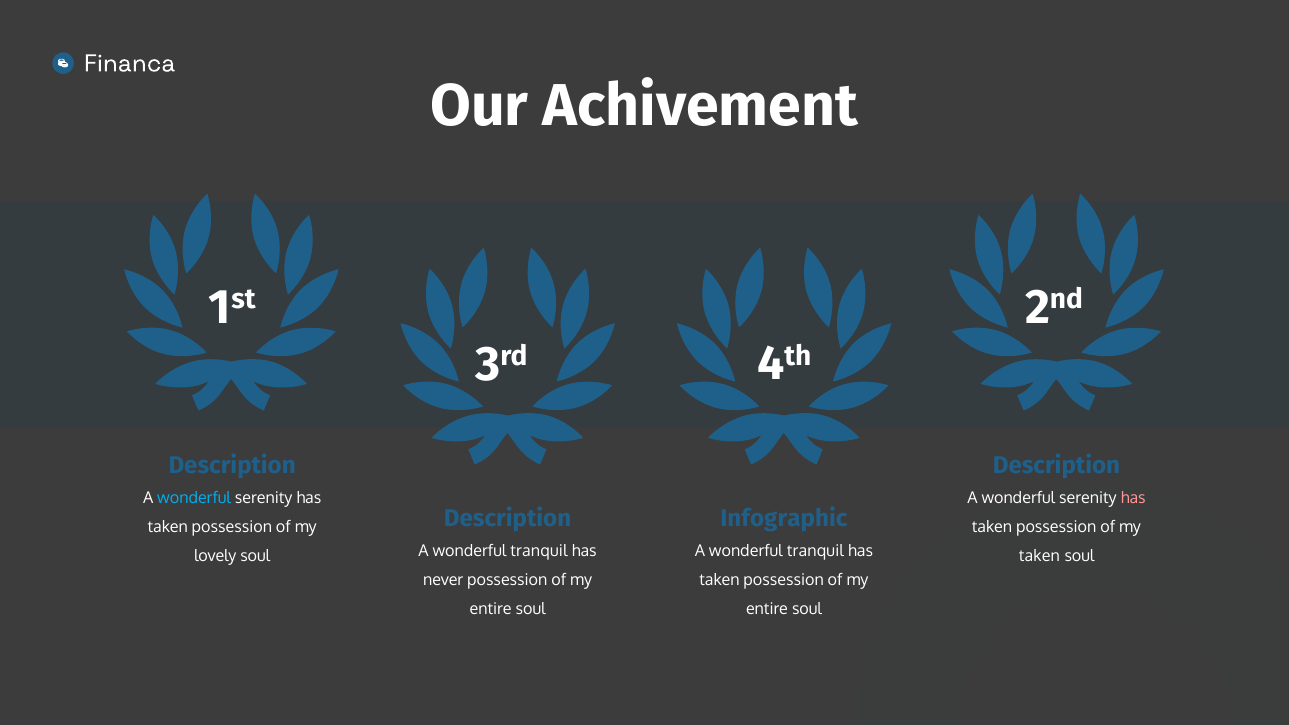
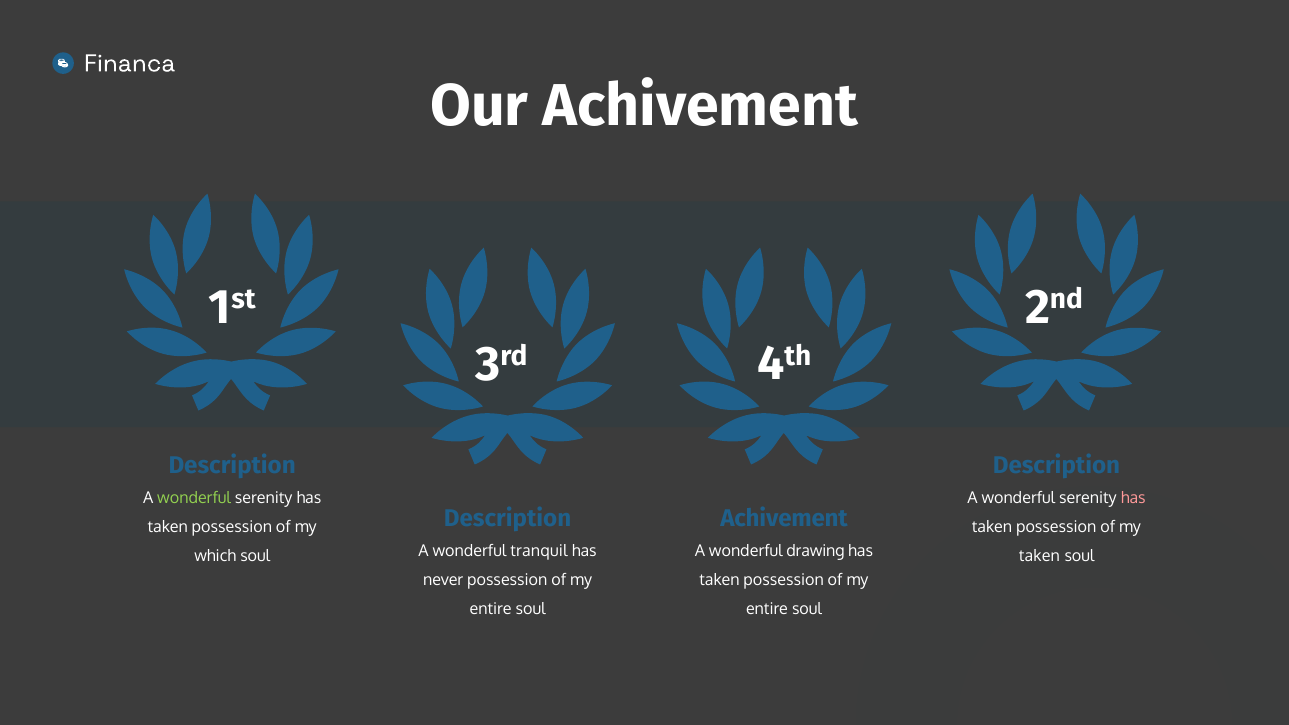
wonderful at (194, 498) colour: light blue -> light green
Infographic at (784, 519): Infographic -> Achivement
tranquil at (815, 552): tranquil -> drawing
lovely: lovely -> which
